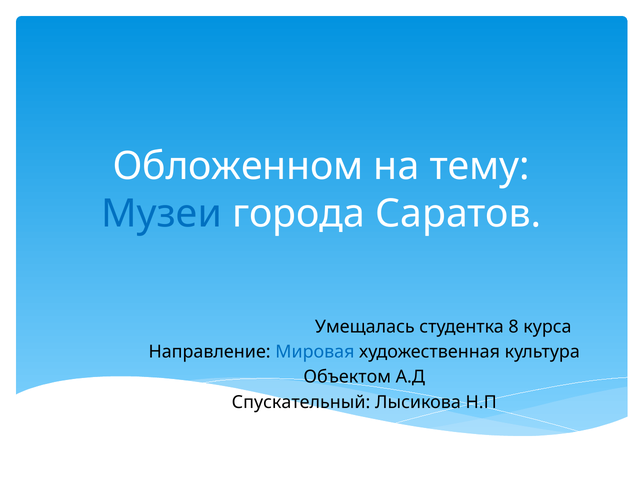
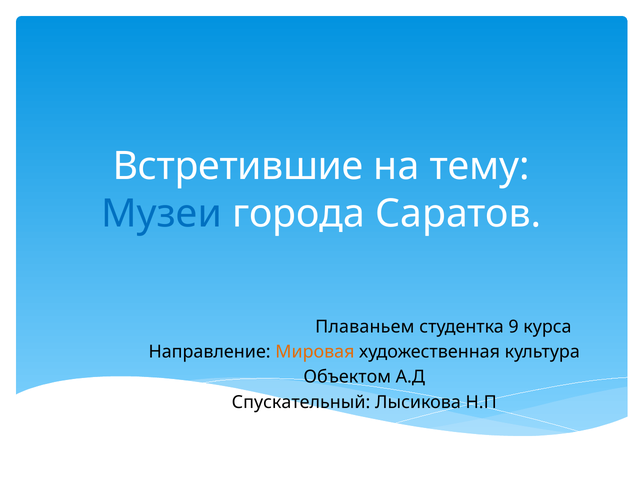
Обложенном: Обложенном -> Встретившие
Умещалась: Умещалась -> Плаваньем
8: 8 -> 9
Мировая colour: blue -> orange
